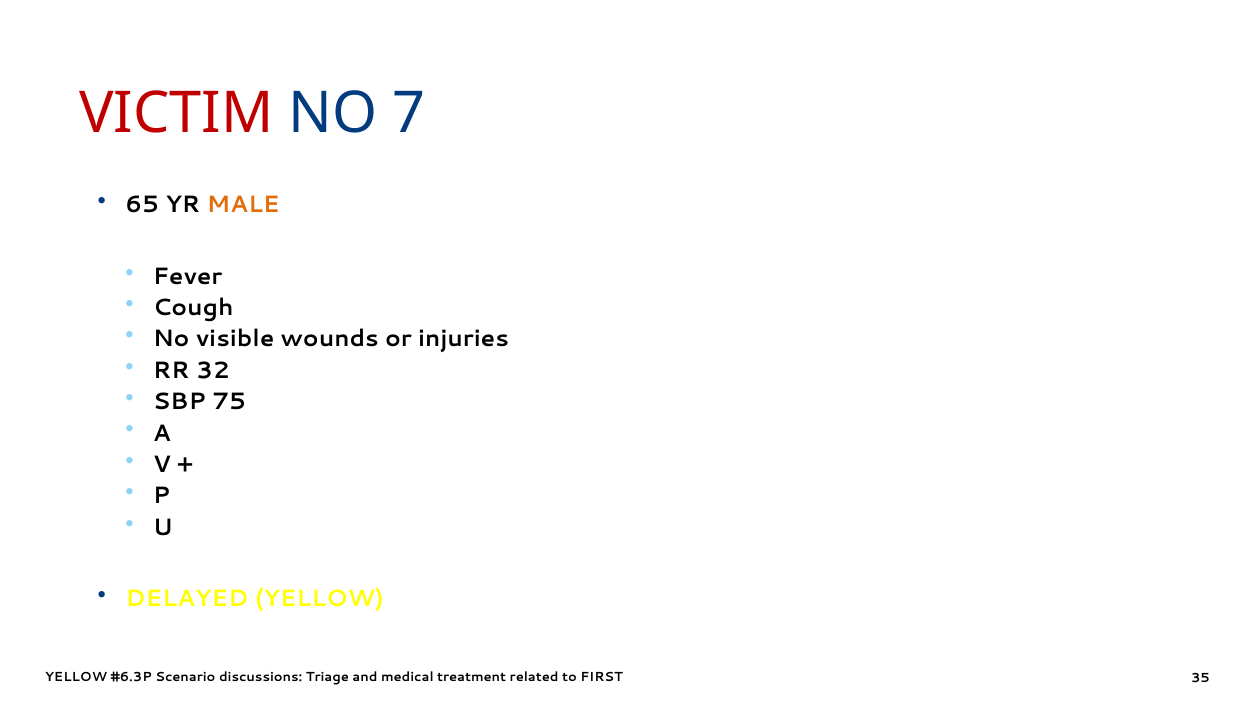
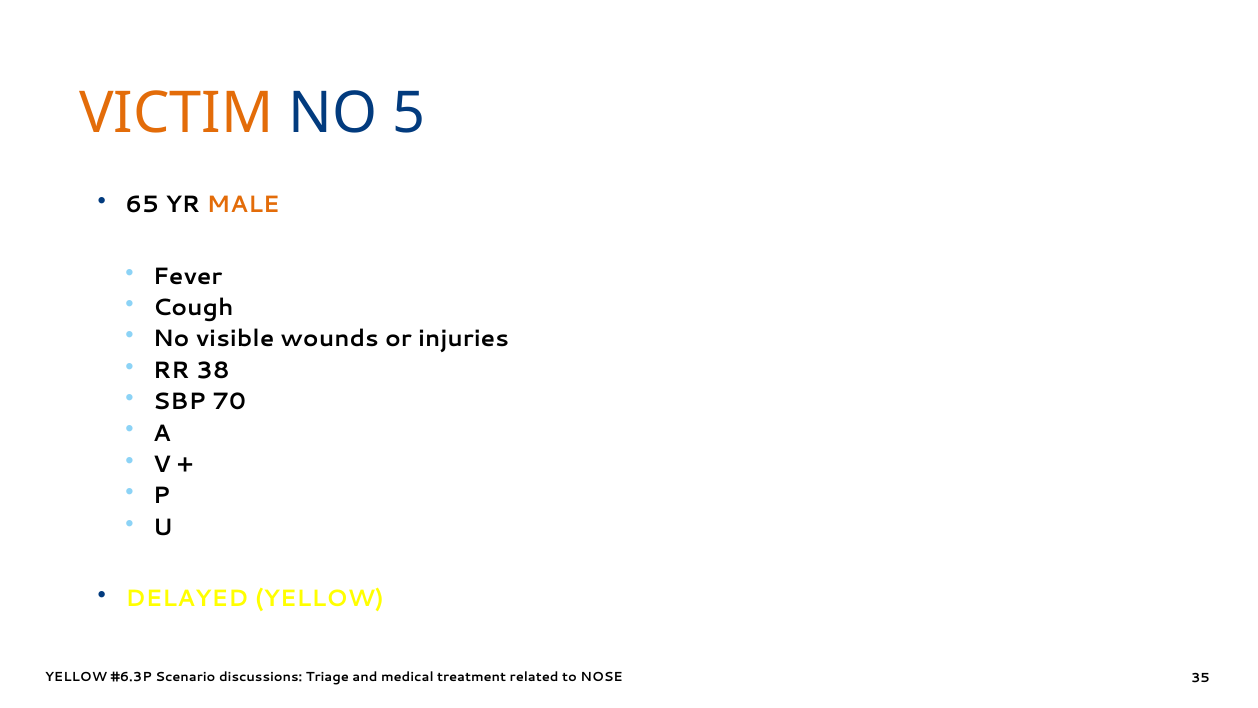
VICTIM colour: red -> orange
7: 7 -> 5
32: 32 -> 38
75: 75 -> 70
FIRST: FIRST -> NOSE
